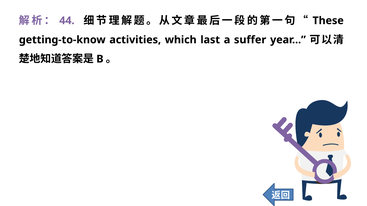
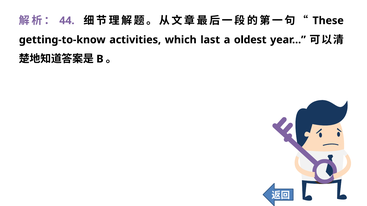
suffer: suffer -> oldest
